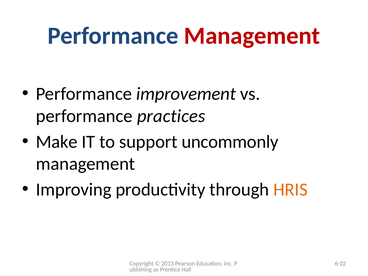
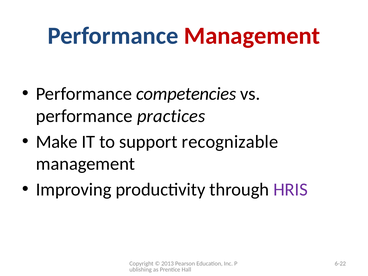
improvement: improvement -> competencies
uncommonly: uncommonly -> recognizable
HRIS colour: orange -> purple
